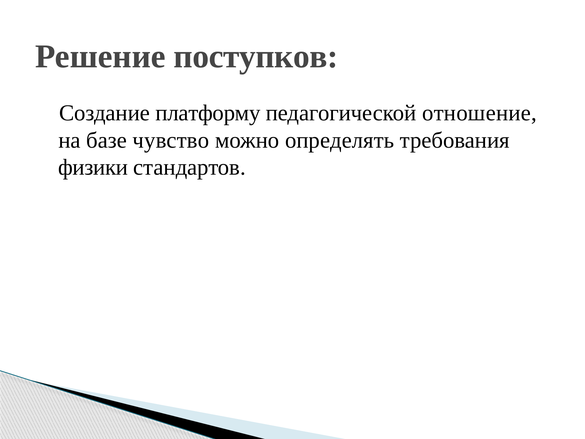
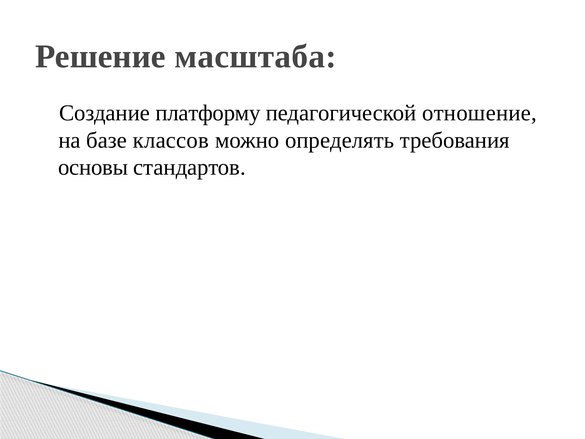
поступков: поступков -> масштаба
чувство: чувство -> классов
физики: физики -> основы
